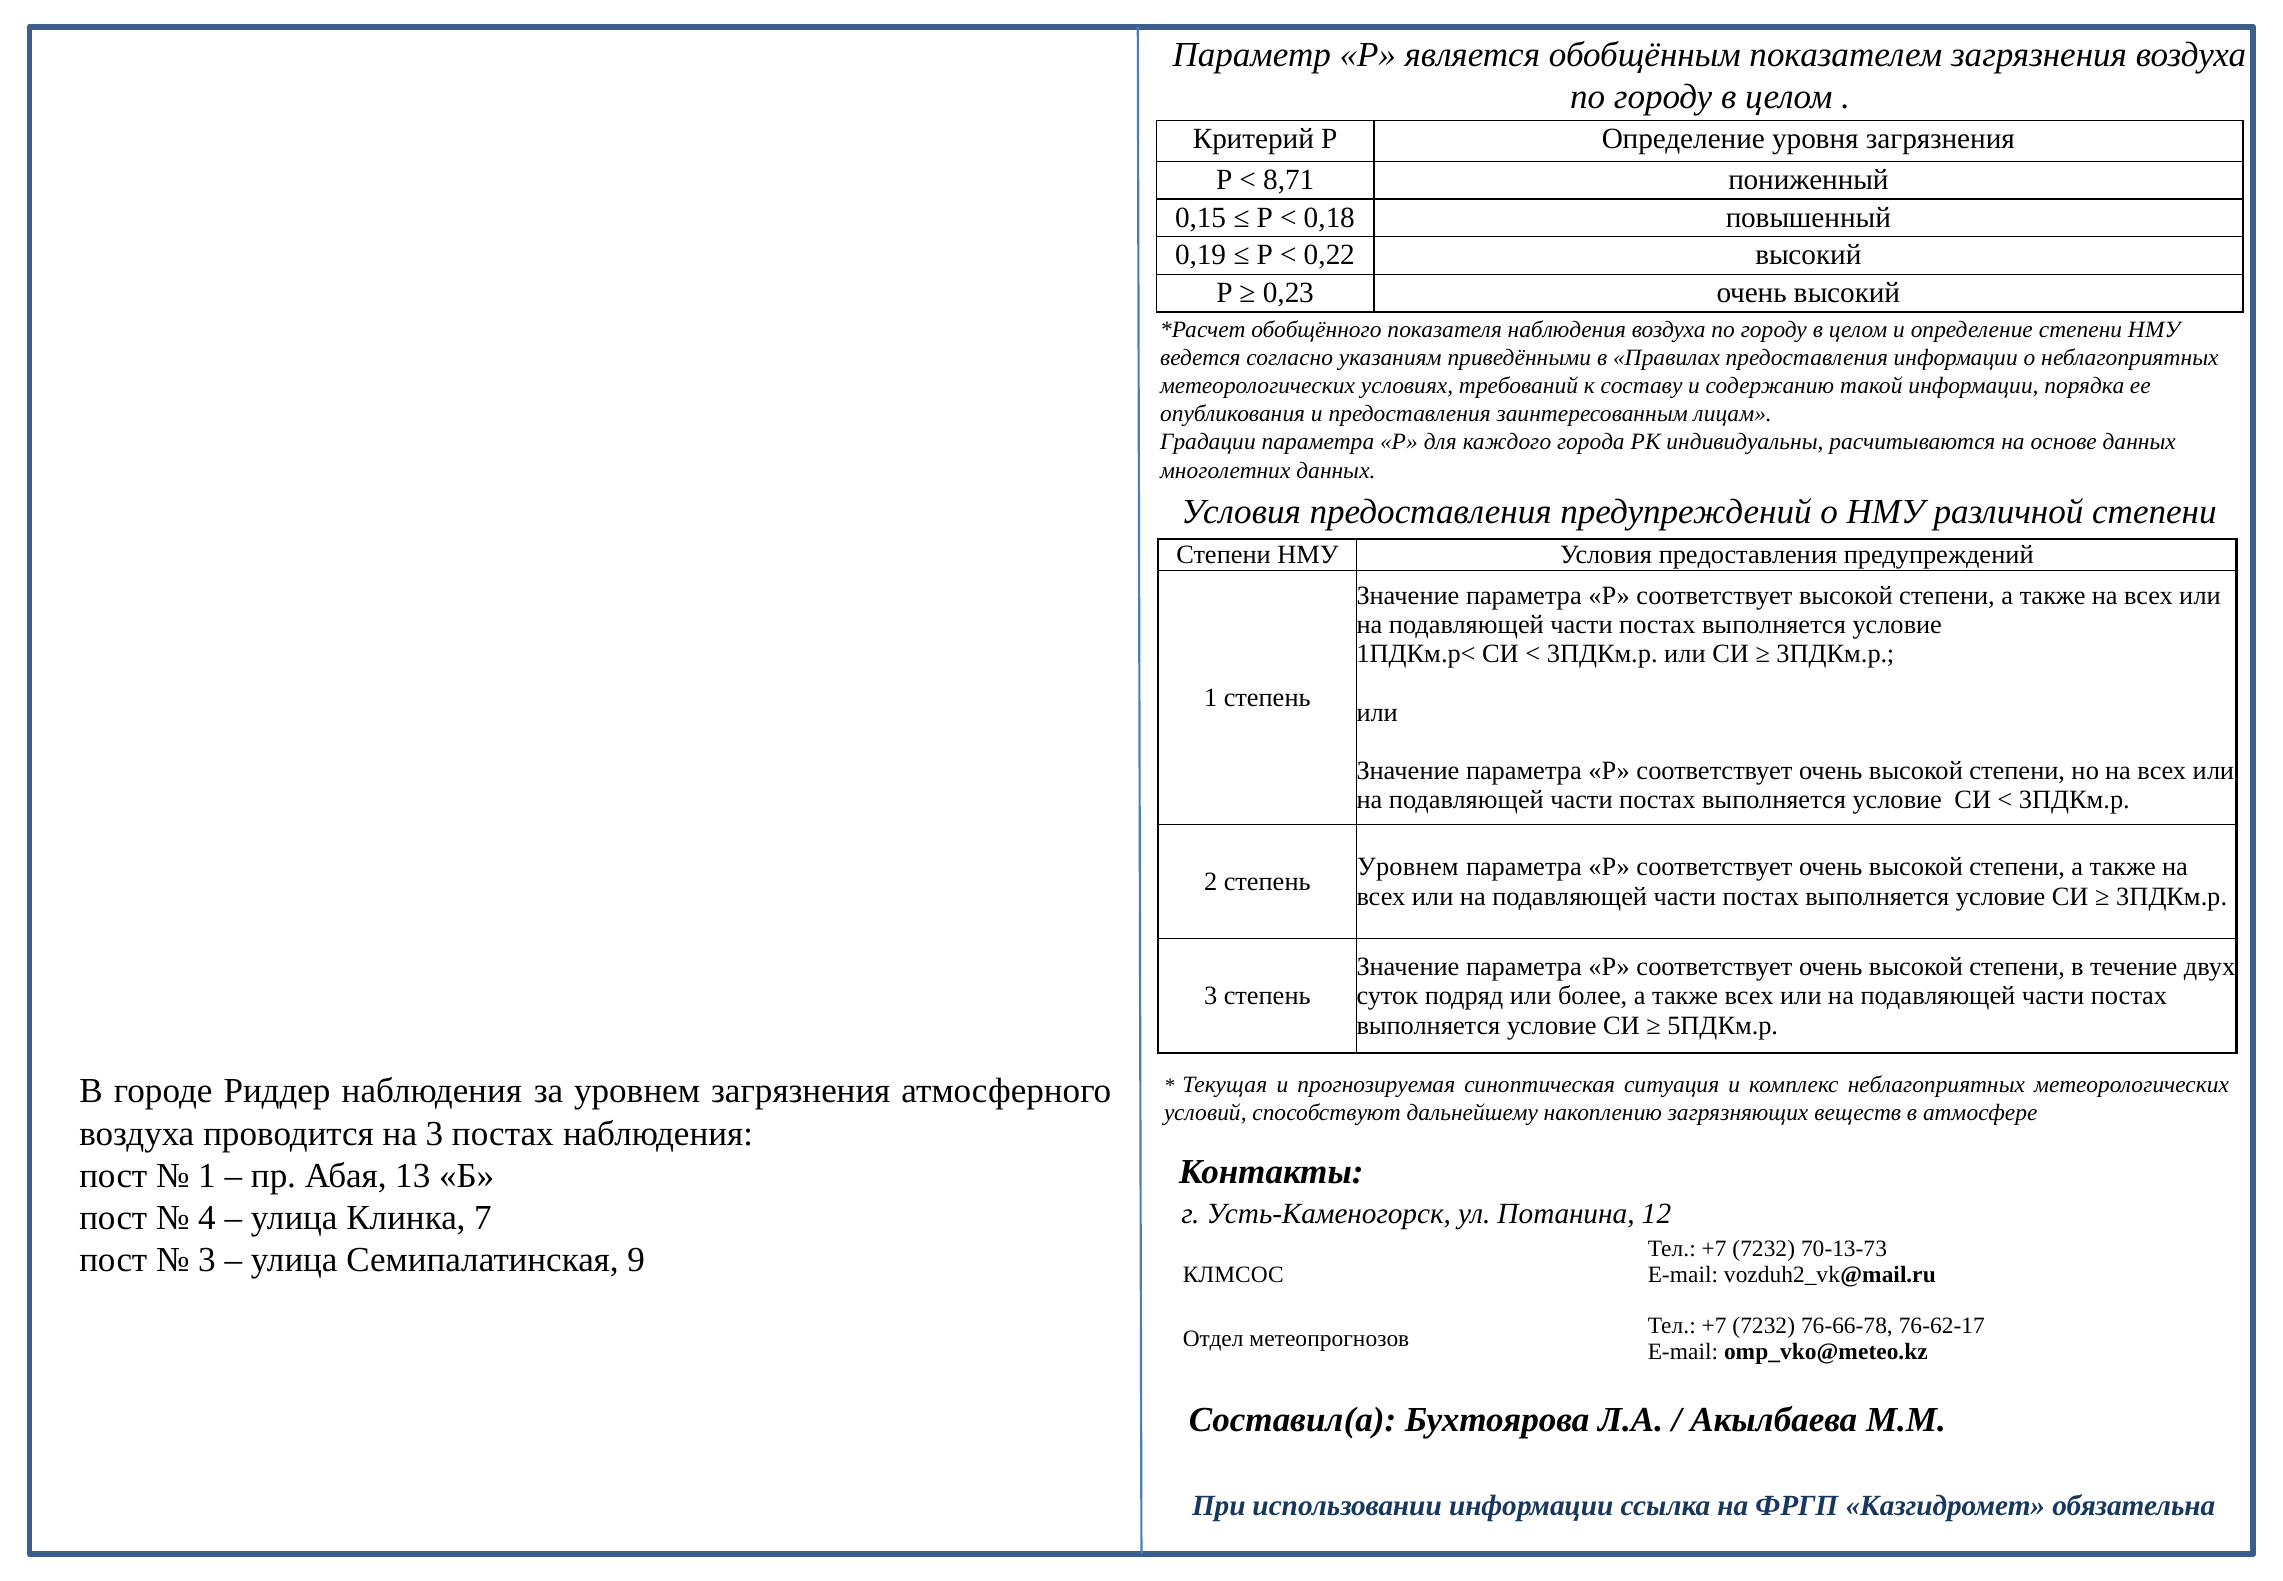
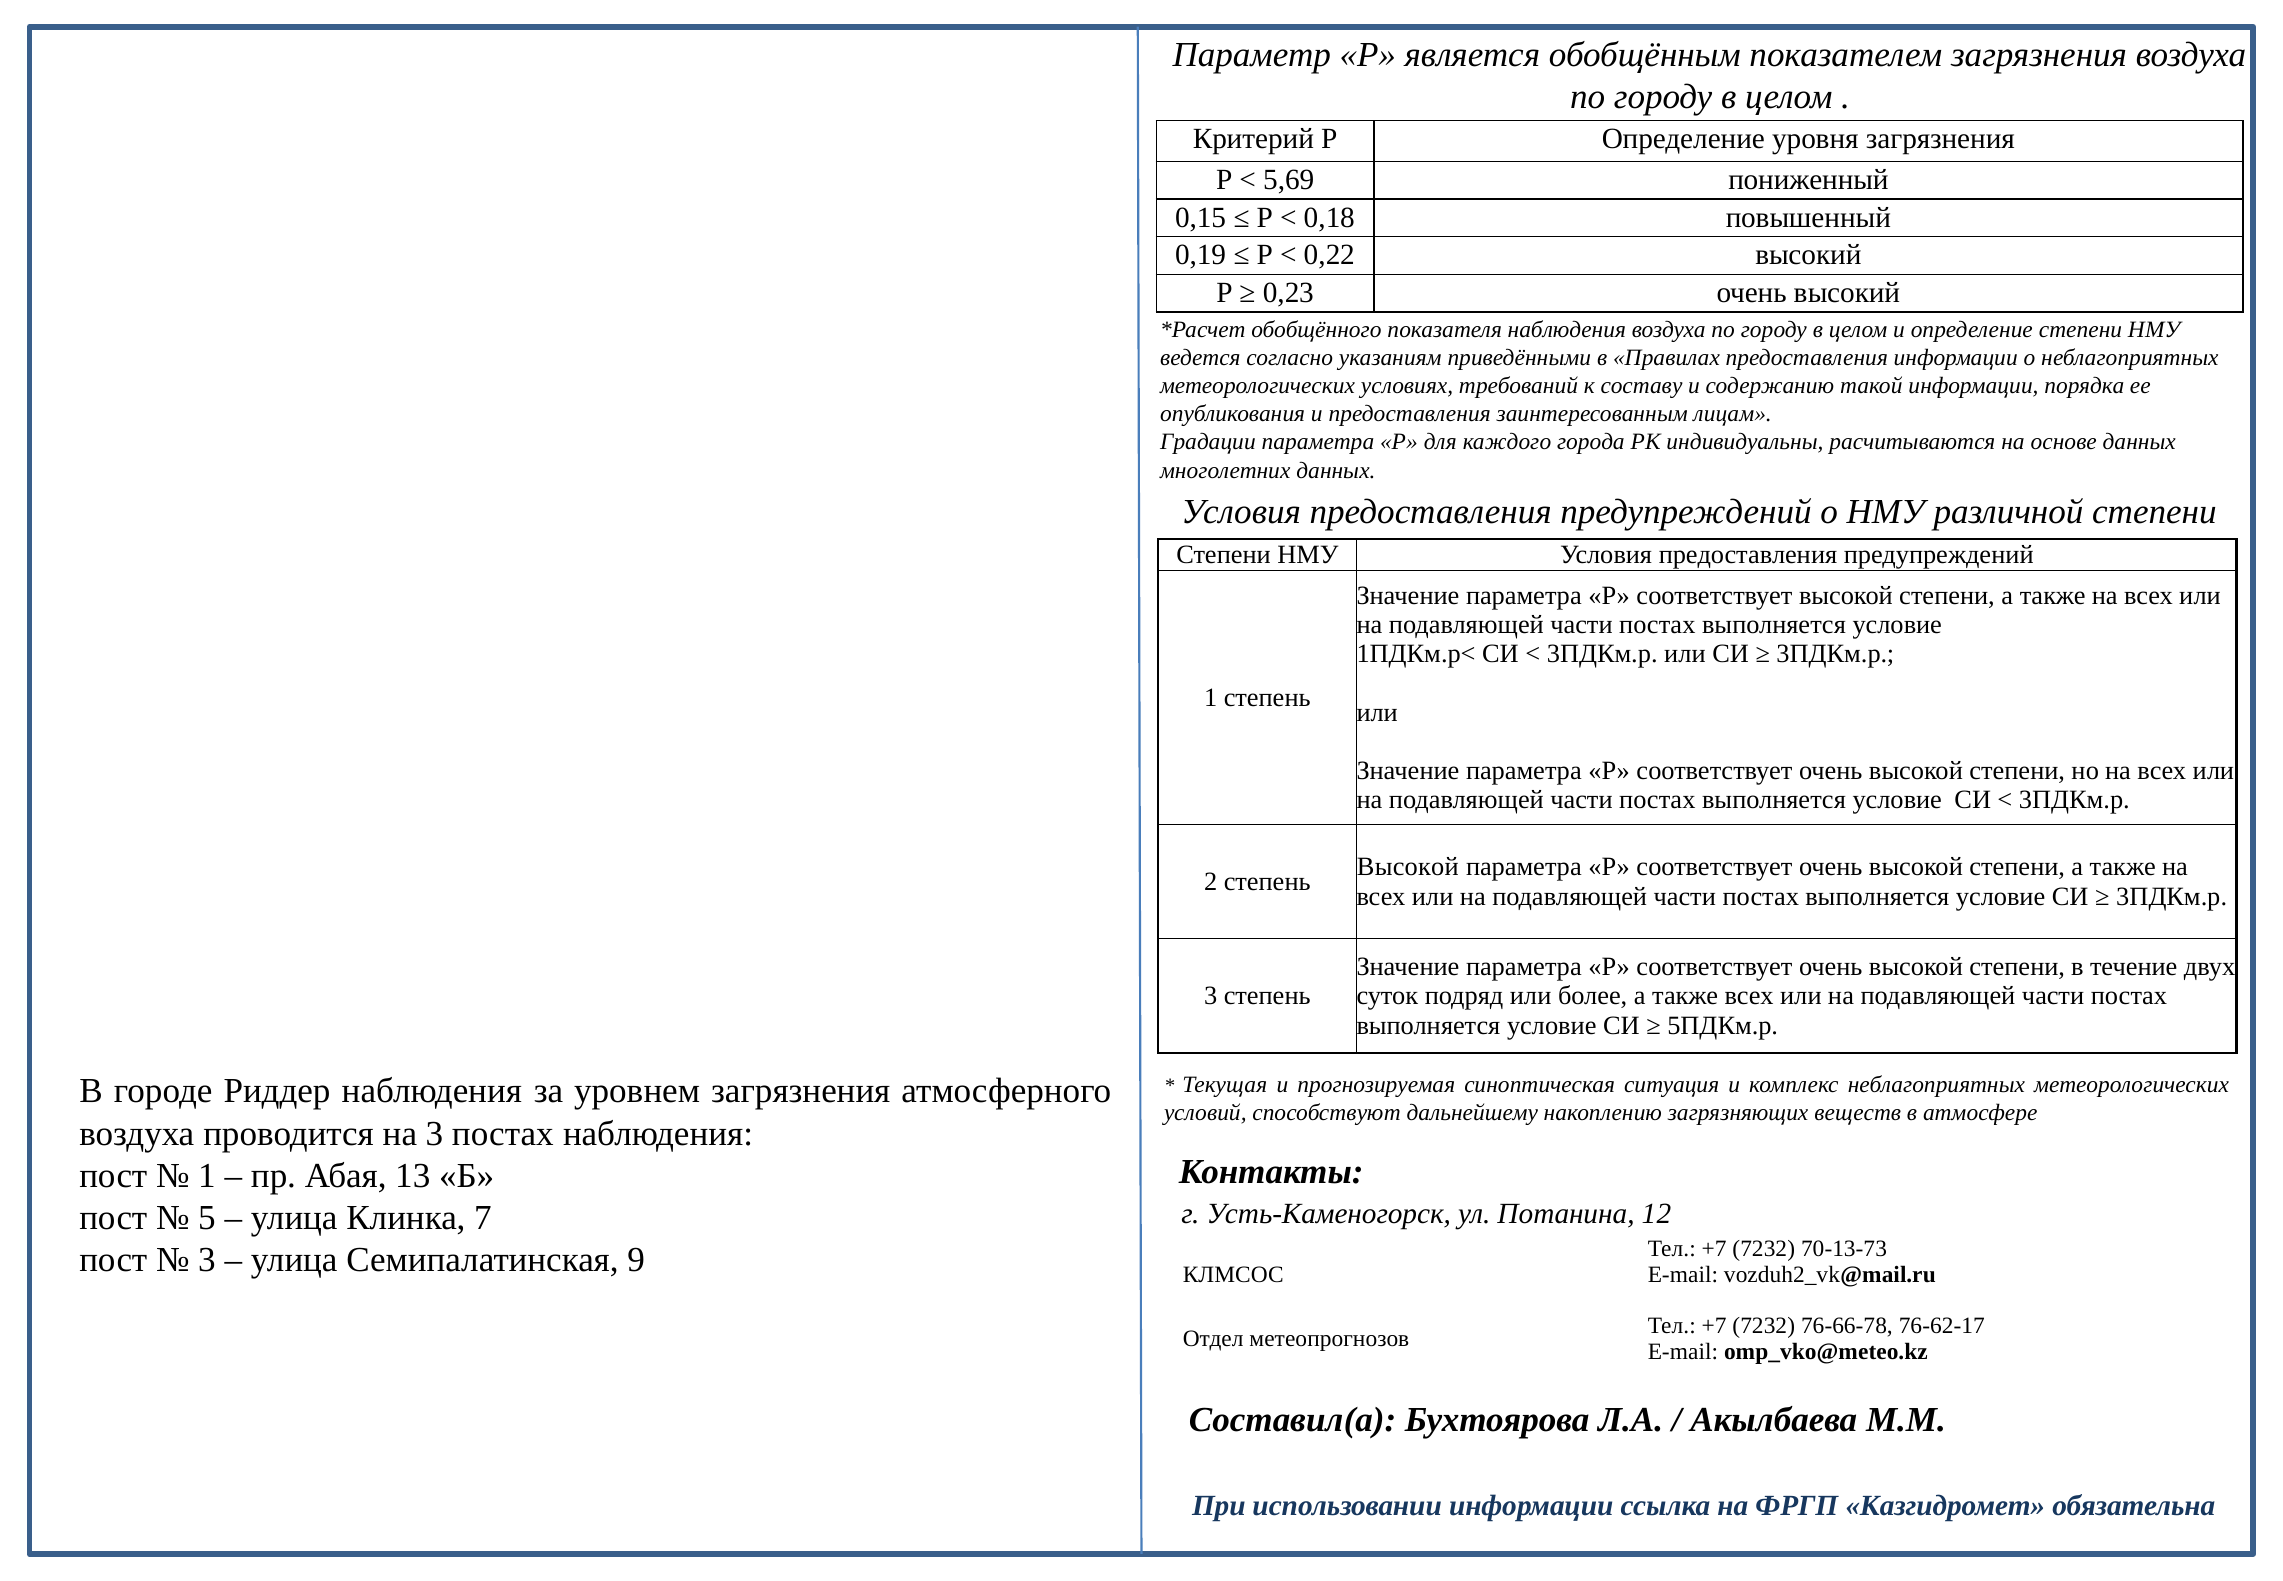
8,71: 8,71 -> 5,69
Уровнем at (1408, 867): Уровнем -> Высокой
4: 4 -> 5
